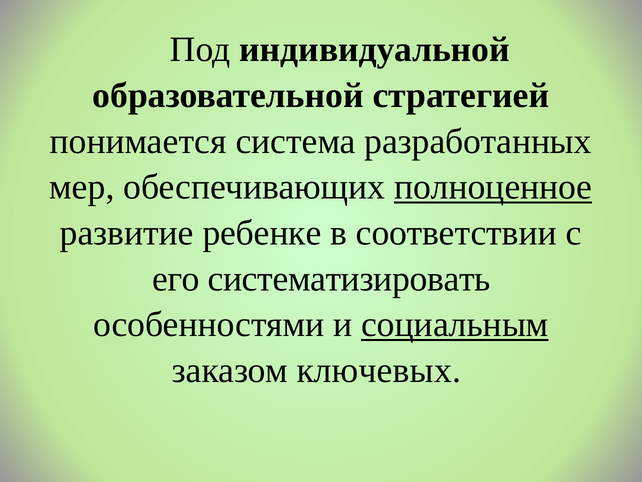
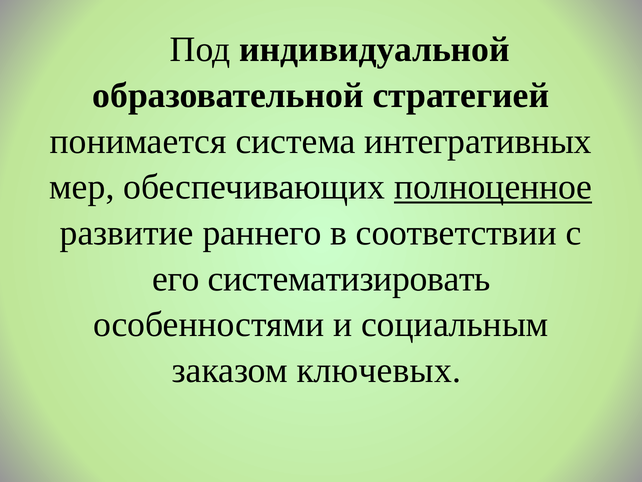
разработанных: разработанных -> интегративных
ребенке: ребенке -> раннего
социальным underline: present -> none
